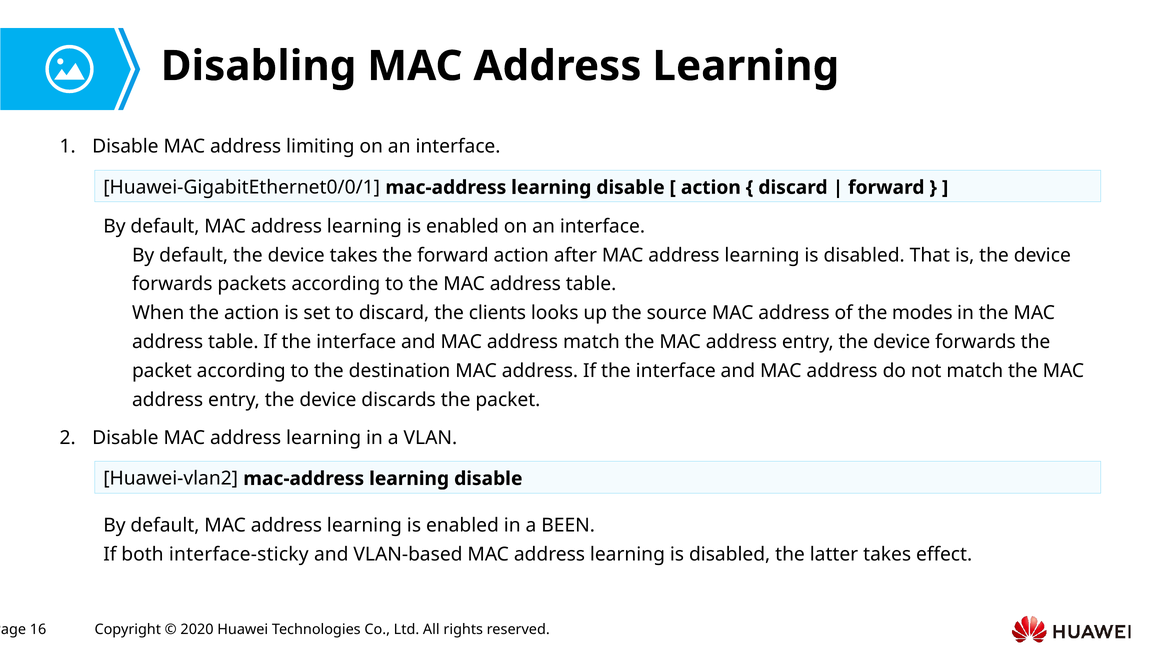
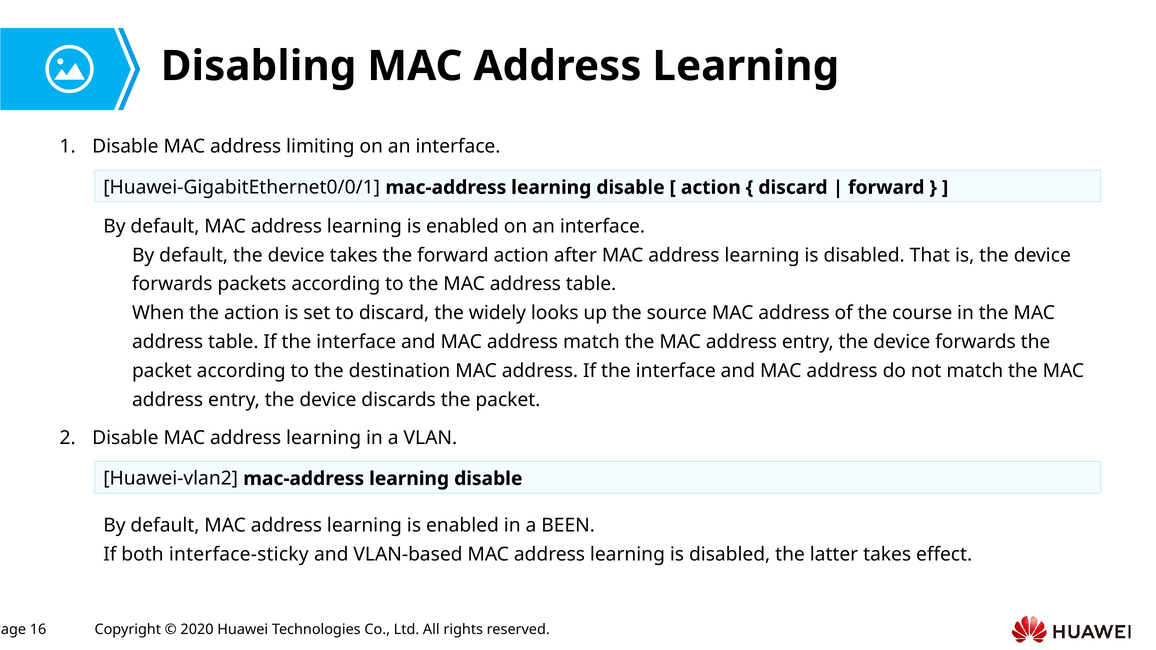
clients: clients -> widely
modes: modes -> course
